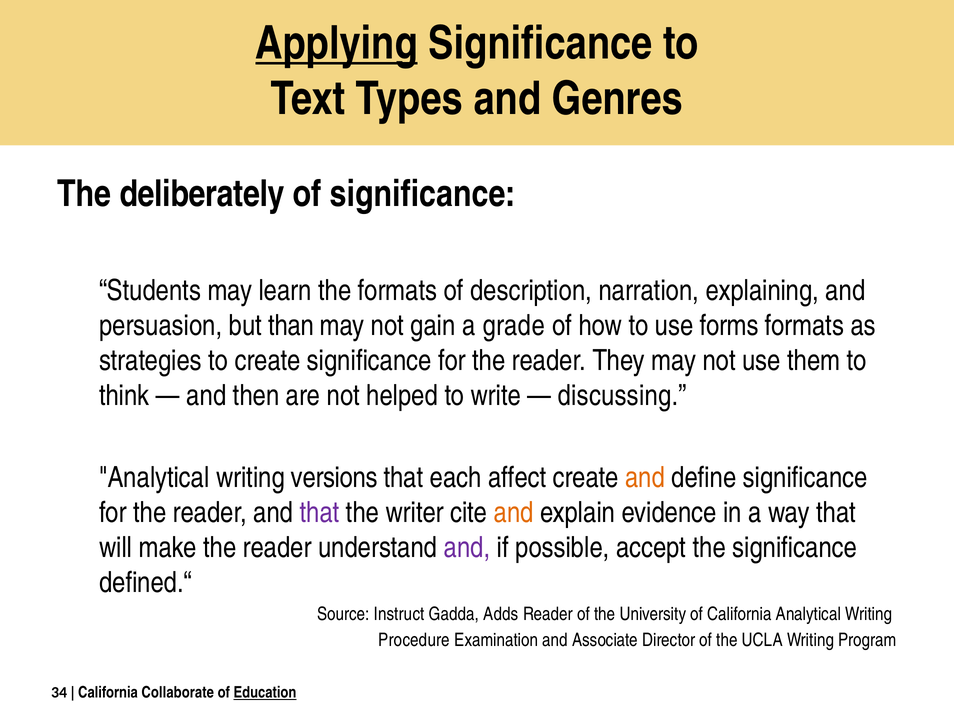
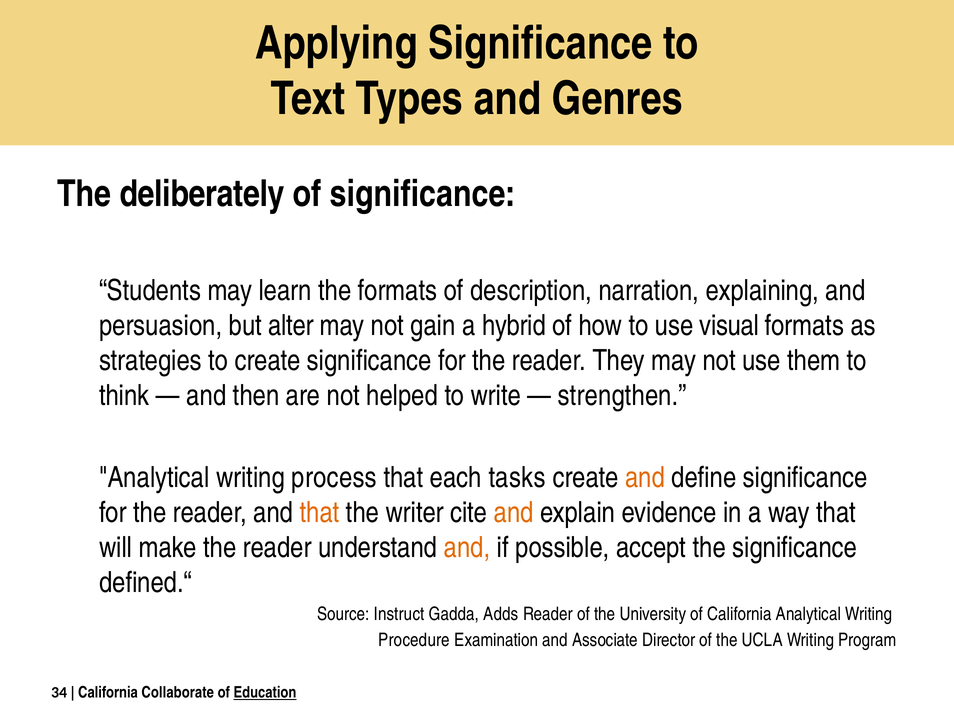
Applying underline: present -> none
than: than -> alter
grade: grade -> hybrid
forms: forms -> visual
discussing: discussing -> strengthen
versions: versions -> process
affect: affect -> tasks
that at (320, 512) colour: purple -> orange
and at (467, 547) colour: purple -> orange
